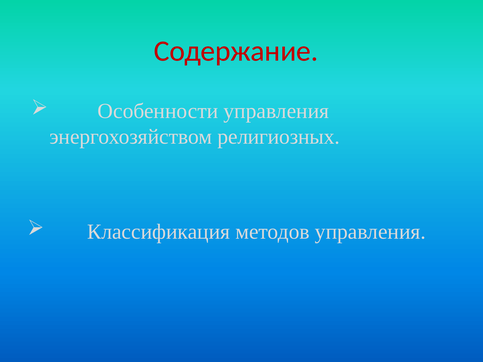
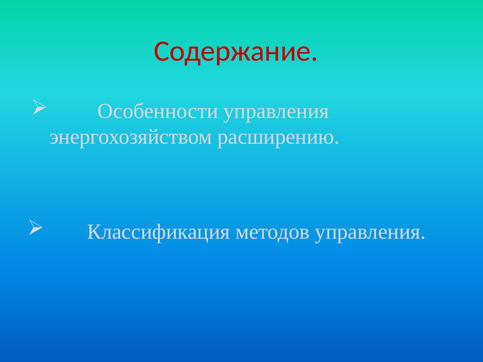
религиозных: религиозных -> расширению
